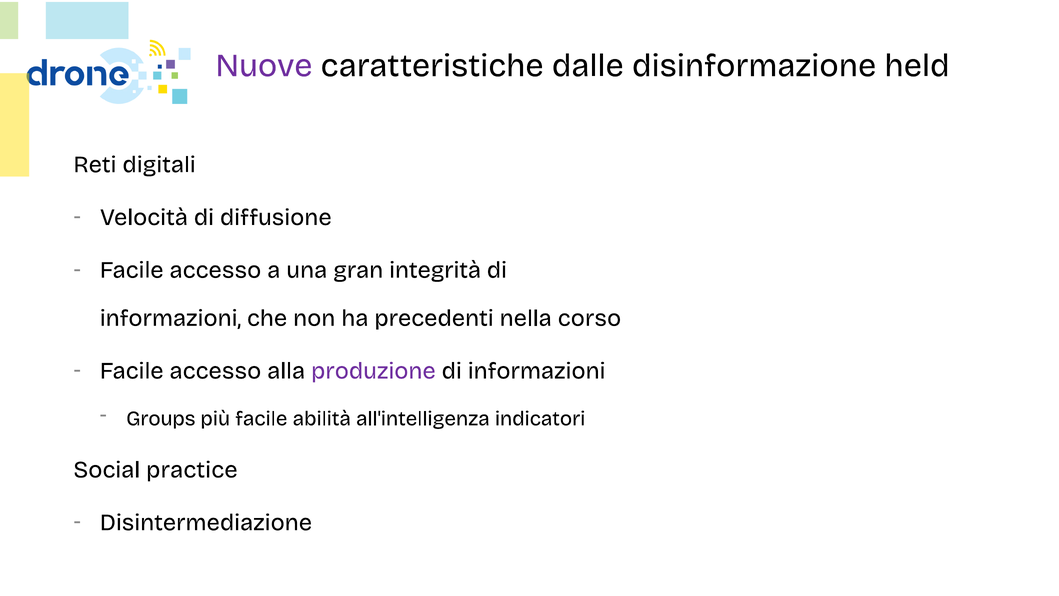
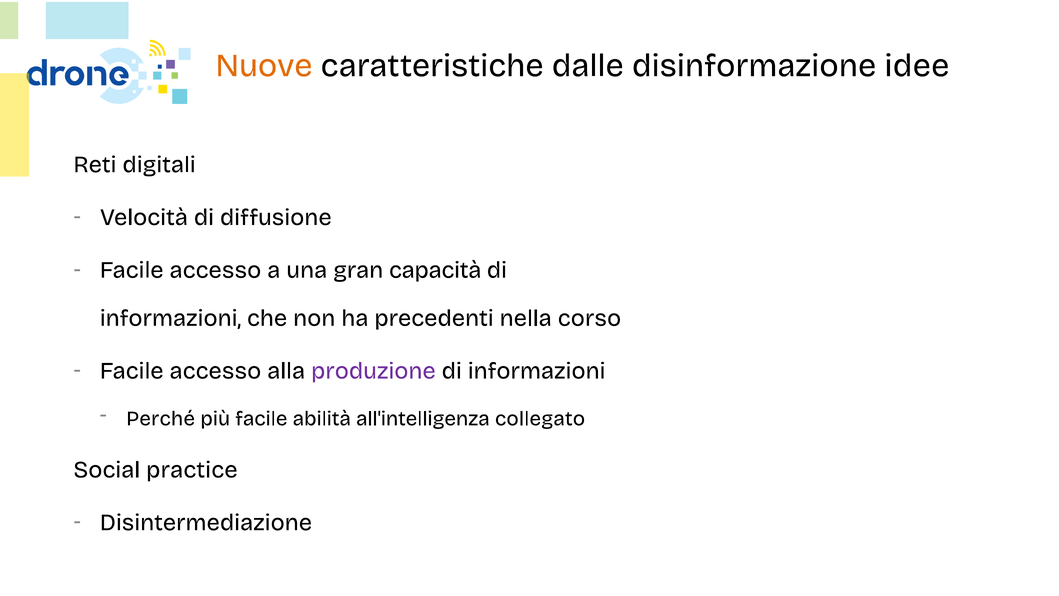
Nuove colour: purple -> orange
held: held -> idee
integrità: integrità -> capacità
Groups: Groups -> Perché
indicatori: indicatori -> collegato
